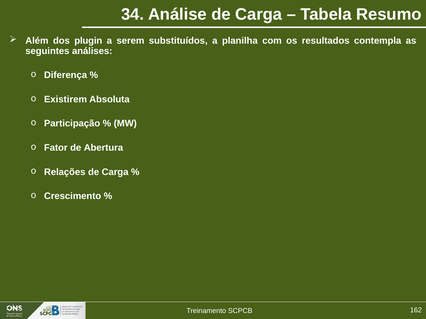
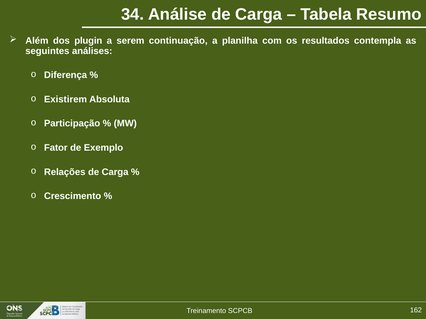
substituídos: substituídos -> continuação
Abertura: Abertura -> Exemplo
